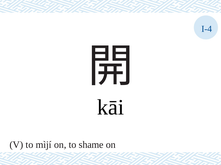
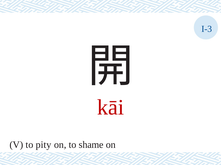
I-4: I-4 -> I-3
kāi colour: black -> red
mìjí: mìjí -> pity
